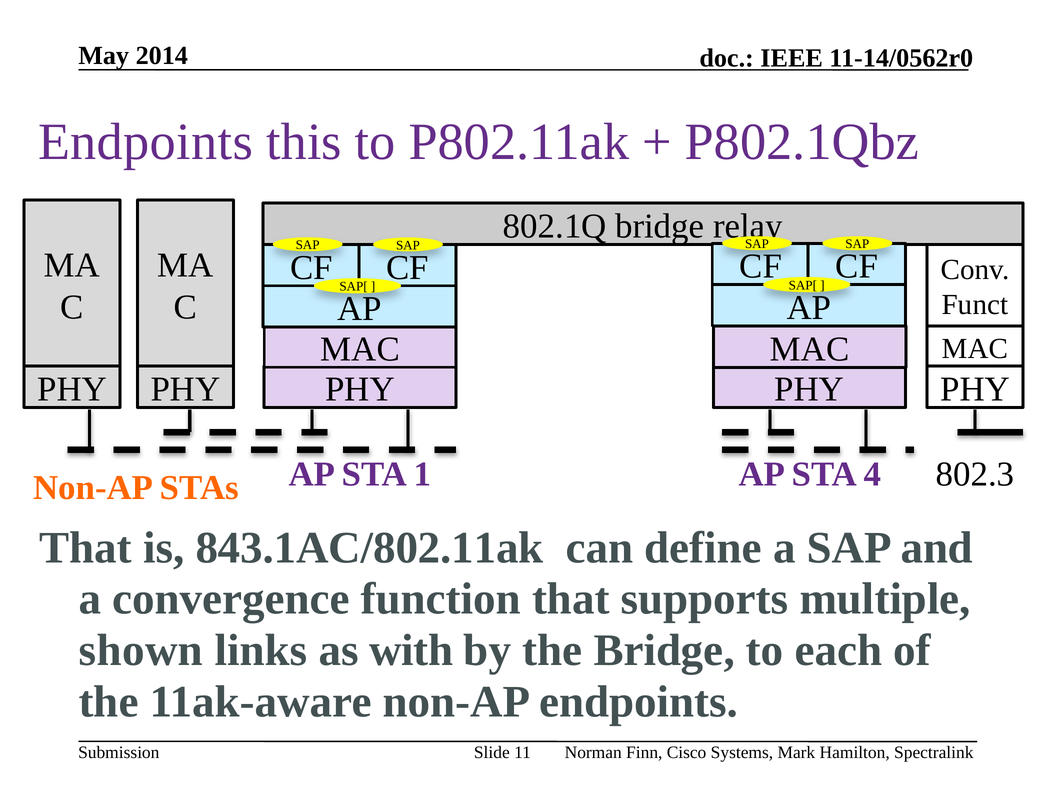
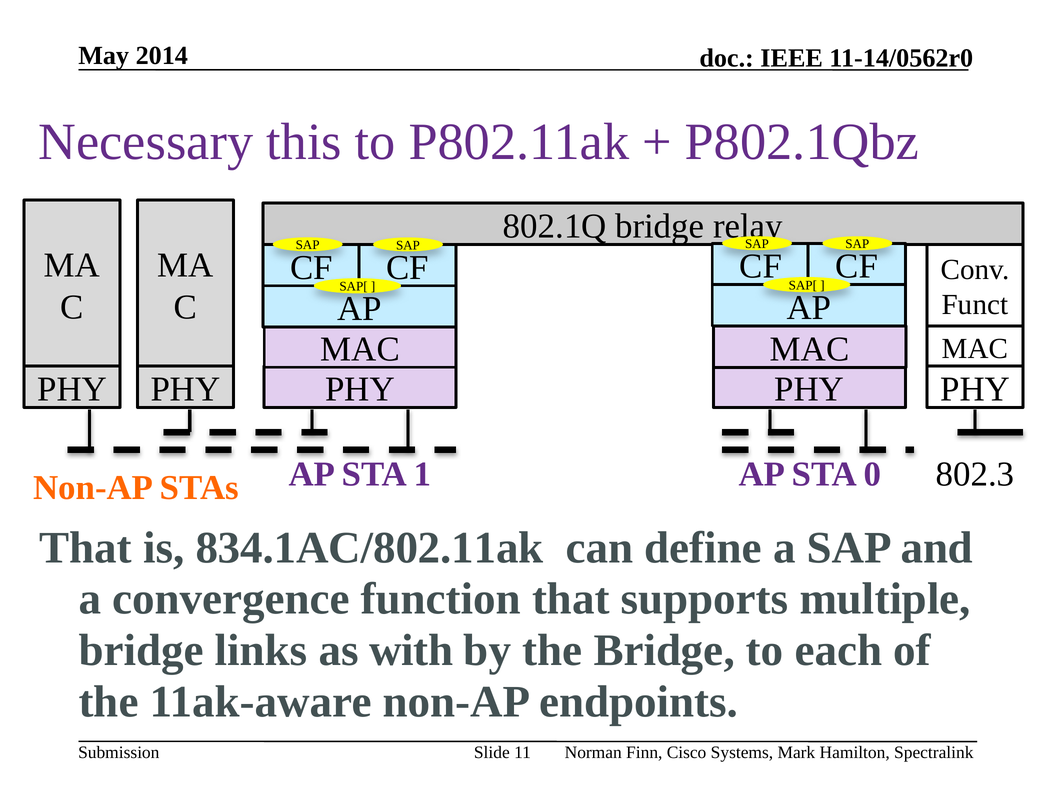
Endpoints at (146, 142): Endpoints -> Necessary
4: 4 -> 0
843.1AC/802.11ak: 843.1AC/802.11ak -> 834.1AC/802.11ak
shown at (141, 651): shown -> bridge
